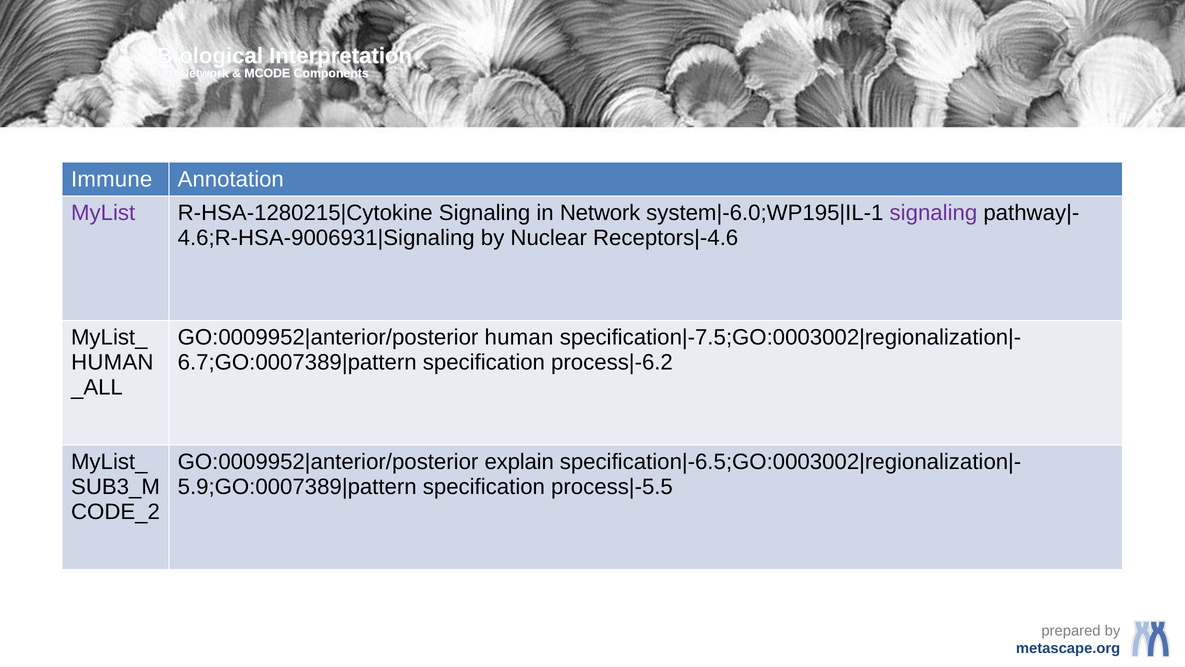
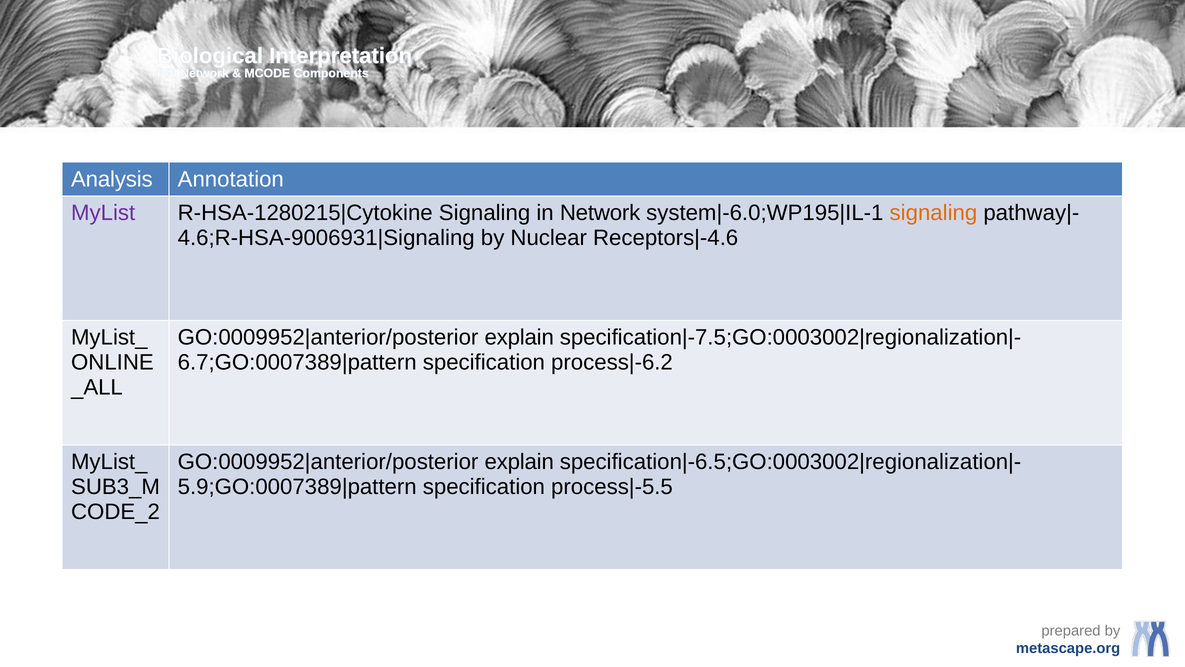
Immune: Immune -> Analysis
signaling at (933, 213) colour: purple -> orange
human at (519, 337): human -> explain
HUMAN at (112, 362): HUMAN -> ONLINE
